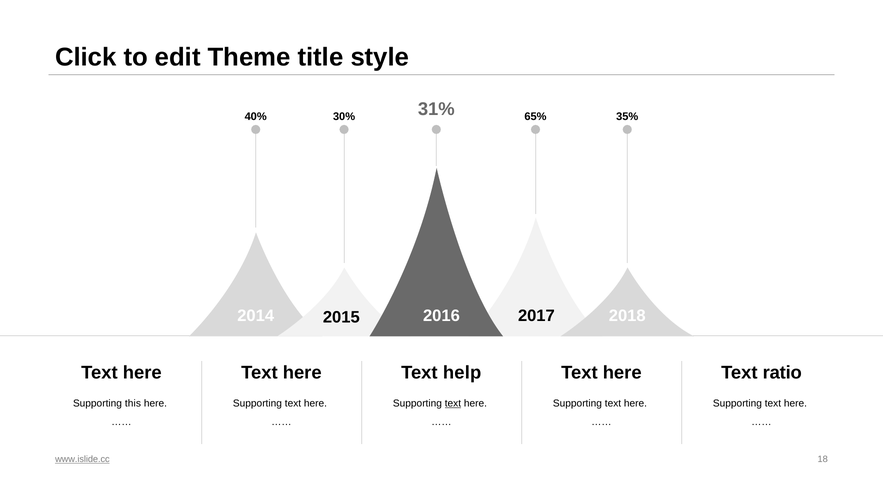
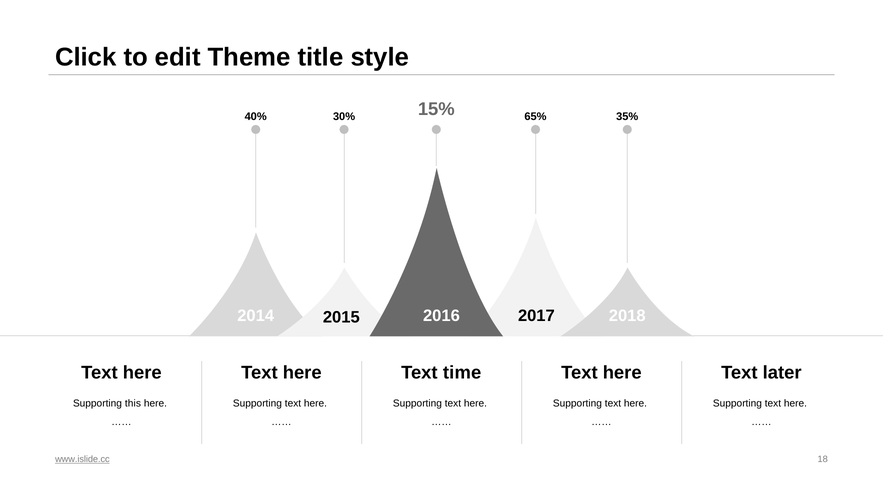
31%: 31% -> 15%
help: help -> time
ratio: ratio -> later
text at (453, 404) underline: present -> none
